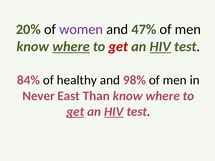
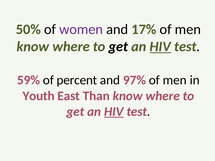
20%: 20% -> 50%
47%: 47% -> 17%
where at (71, 47) underline: present -> none
get at (118, 47) colour: red -> black
84%: 84% -> 59%
healthy: healthy -> percent
98%: 98% -> 97%
Never: Never -> Youth
get at (75, 112) underline: present -> none
